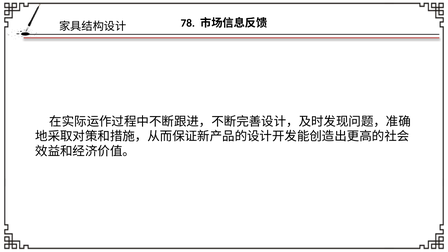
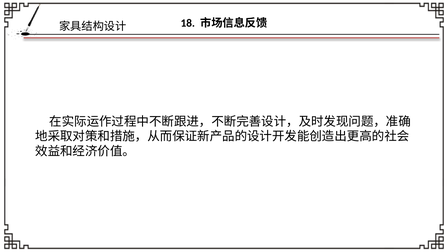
78: 78 -> 18
